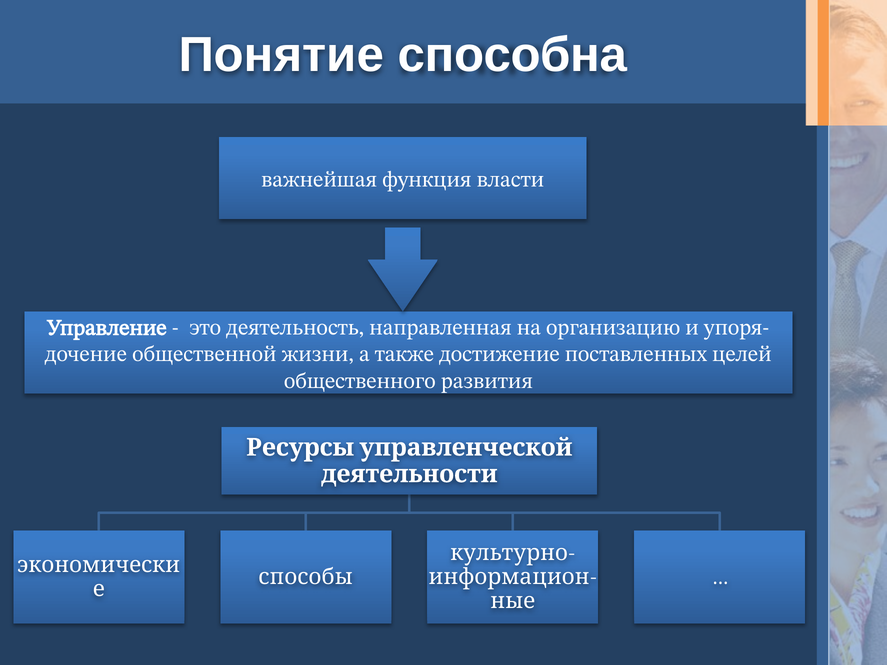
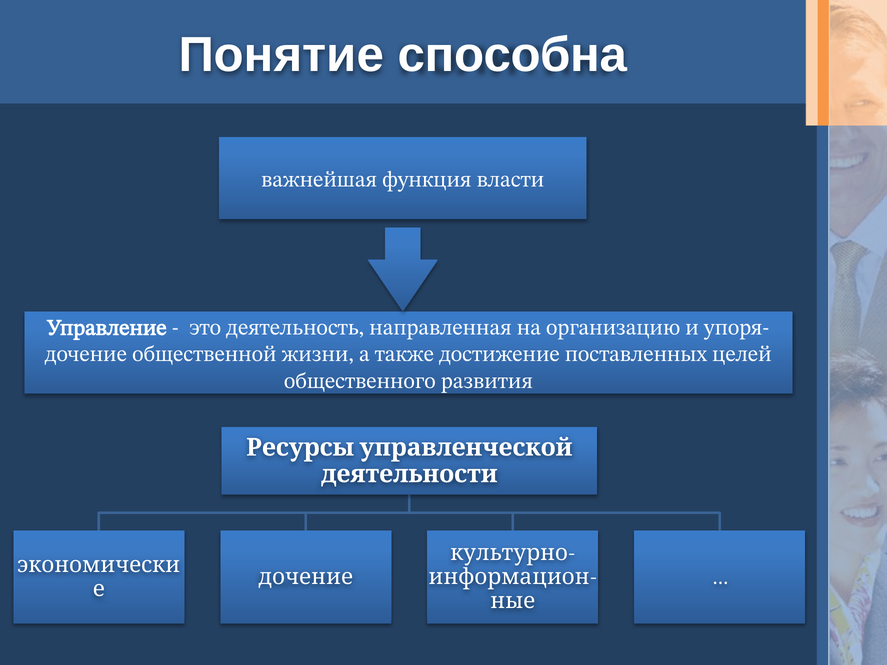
способы at (306, 577): способы -> дочение
